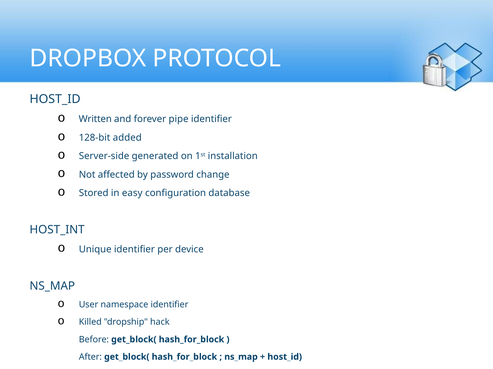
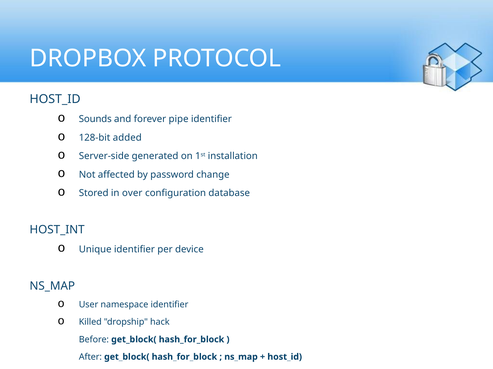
Written: Written -> Sounds
easy: easy -> over
